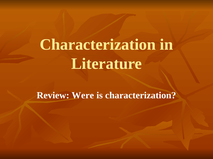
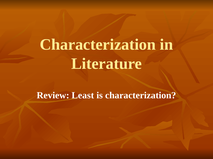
Were: Were -> Least
